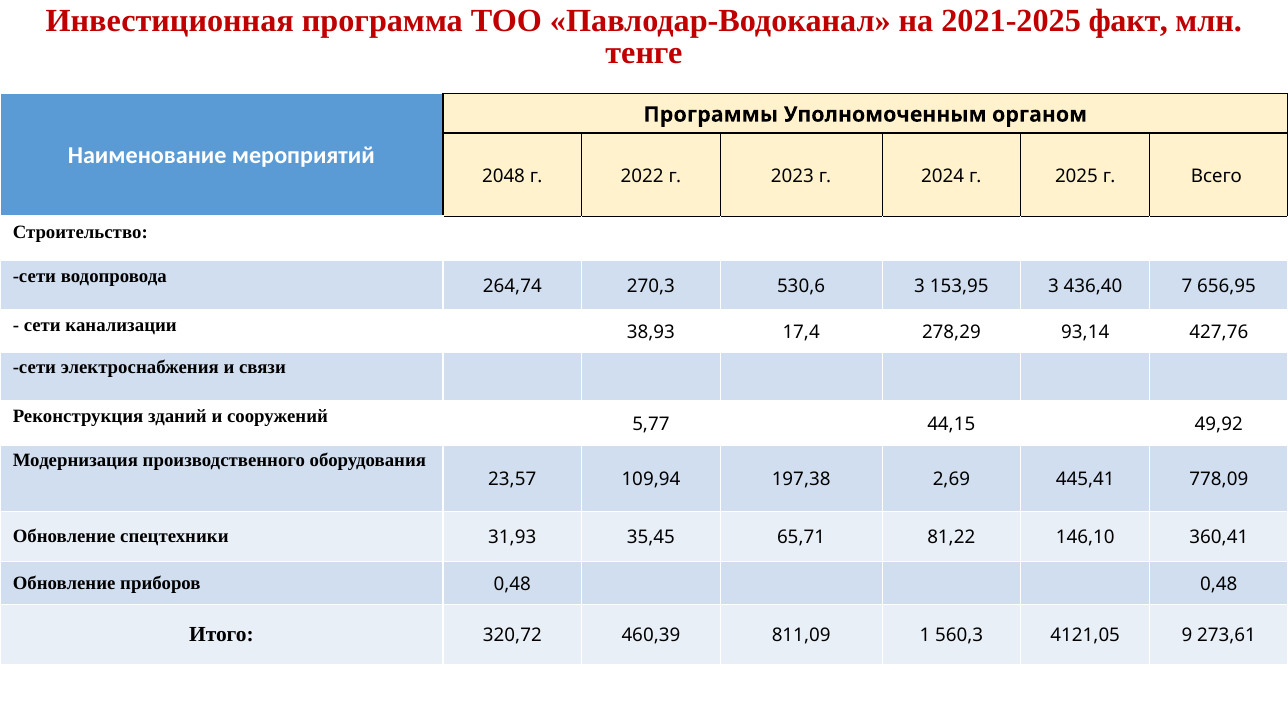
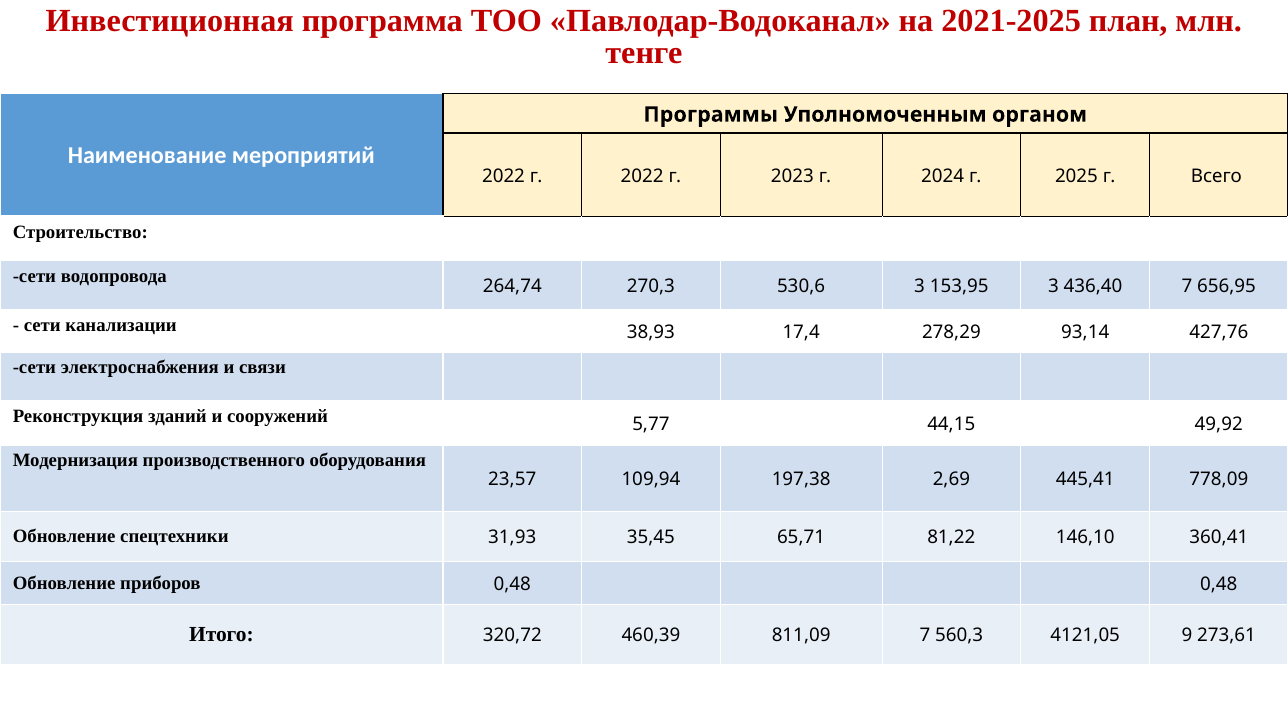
факт: факт -> план
2048 at (504, 176): 2048 -> 2022
811,09 1: 1 -> 7
